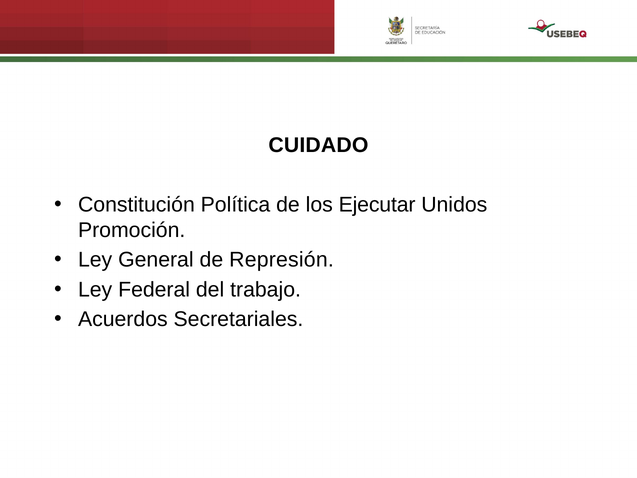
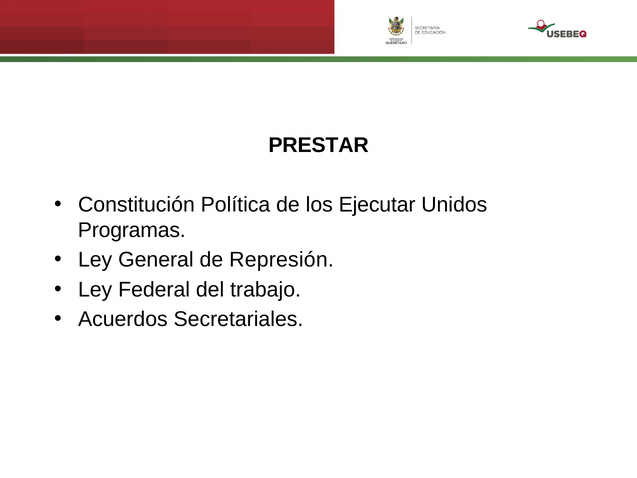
CUIDADO: CUIDADO -> PRESTAR
Promoción: Promoción -> Programas
